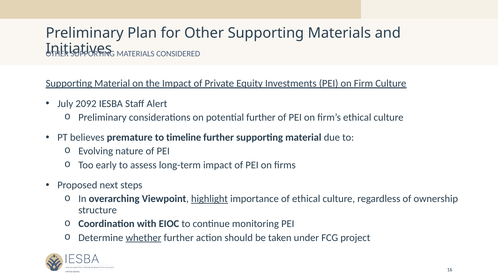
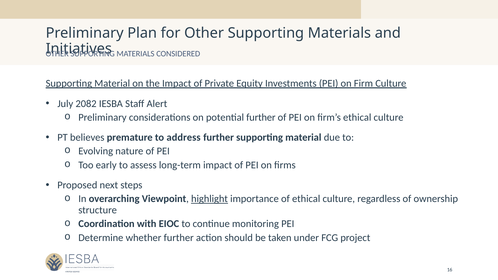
2092: 2092 -> 2082
timeline: timeline -> address
whether underline: present -> none
